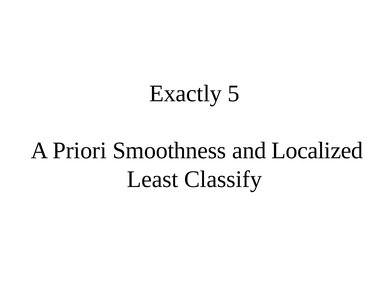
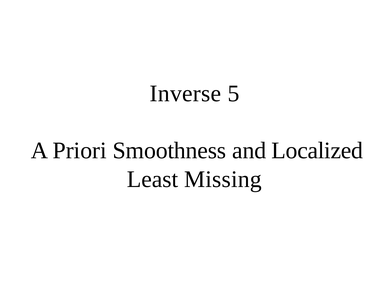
Exactly: Exactly -> Inverse
Classify: Classify -> Missing
